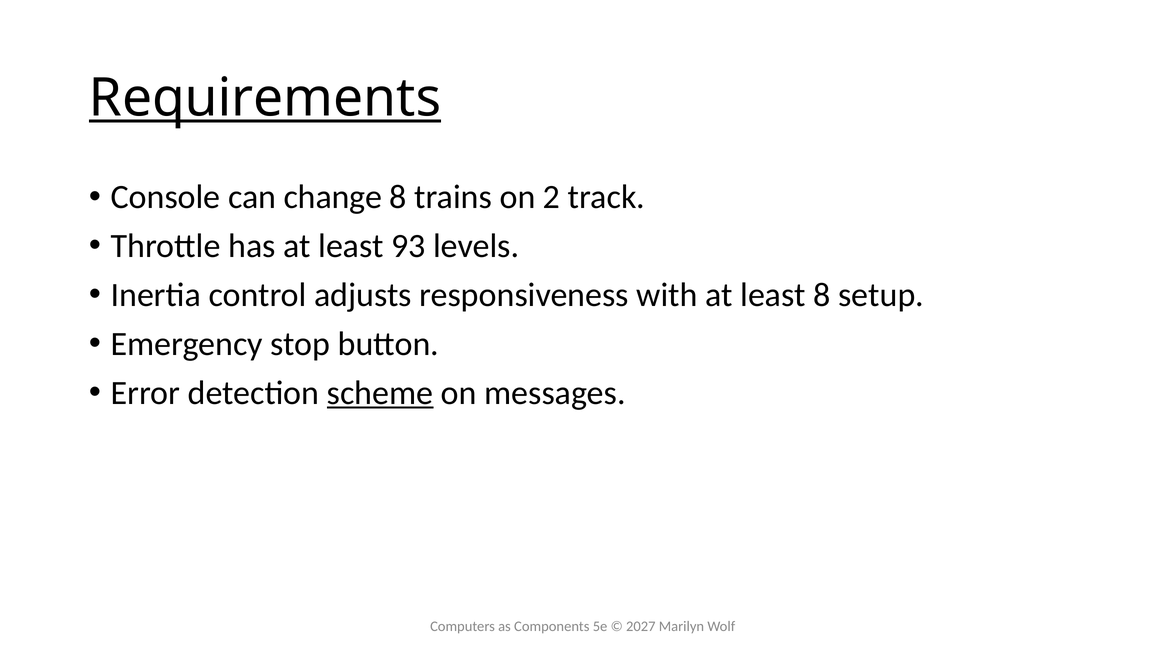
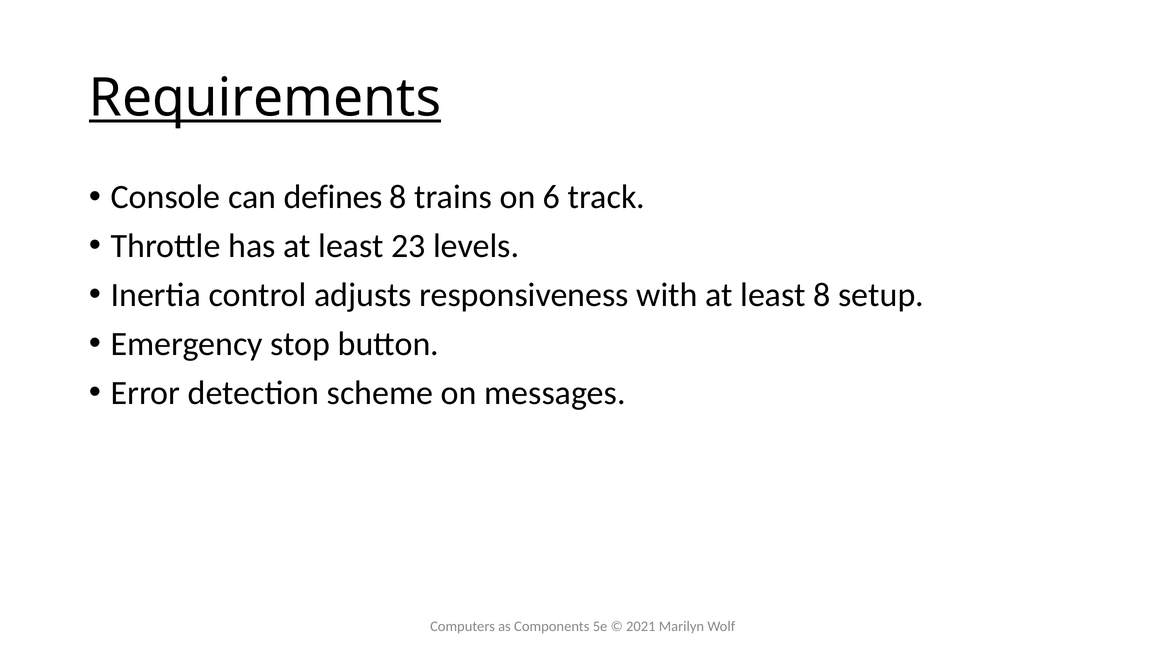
change: change -> defines
2: 2 -> 6
93: 93 -> 23
scheme underline: present -> none
2027: 2027 -> 2021
